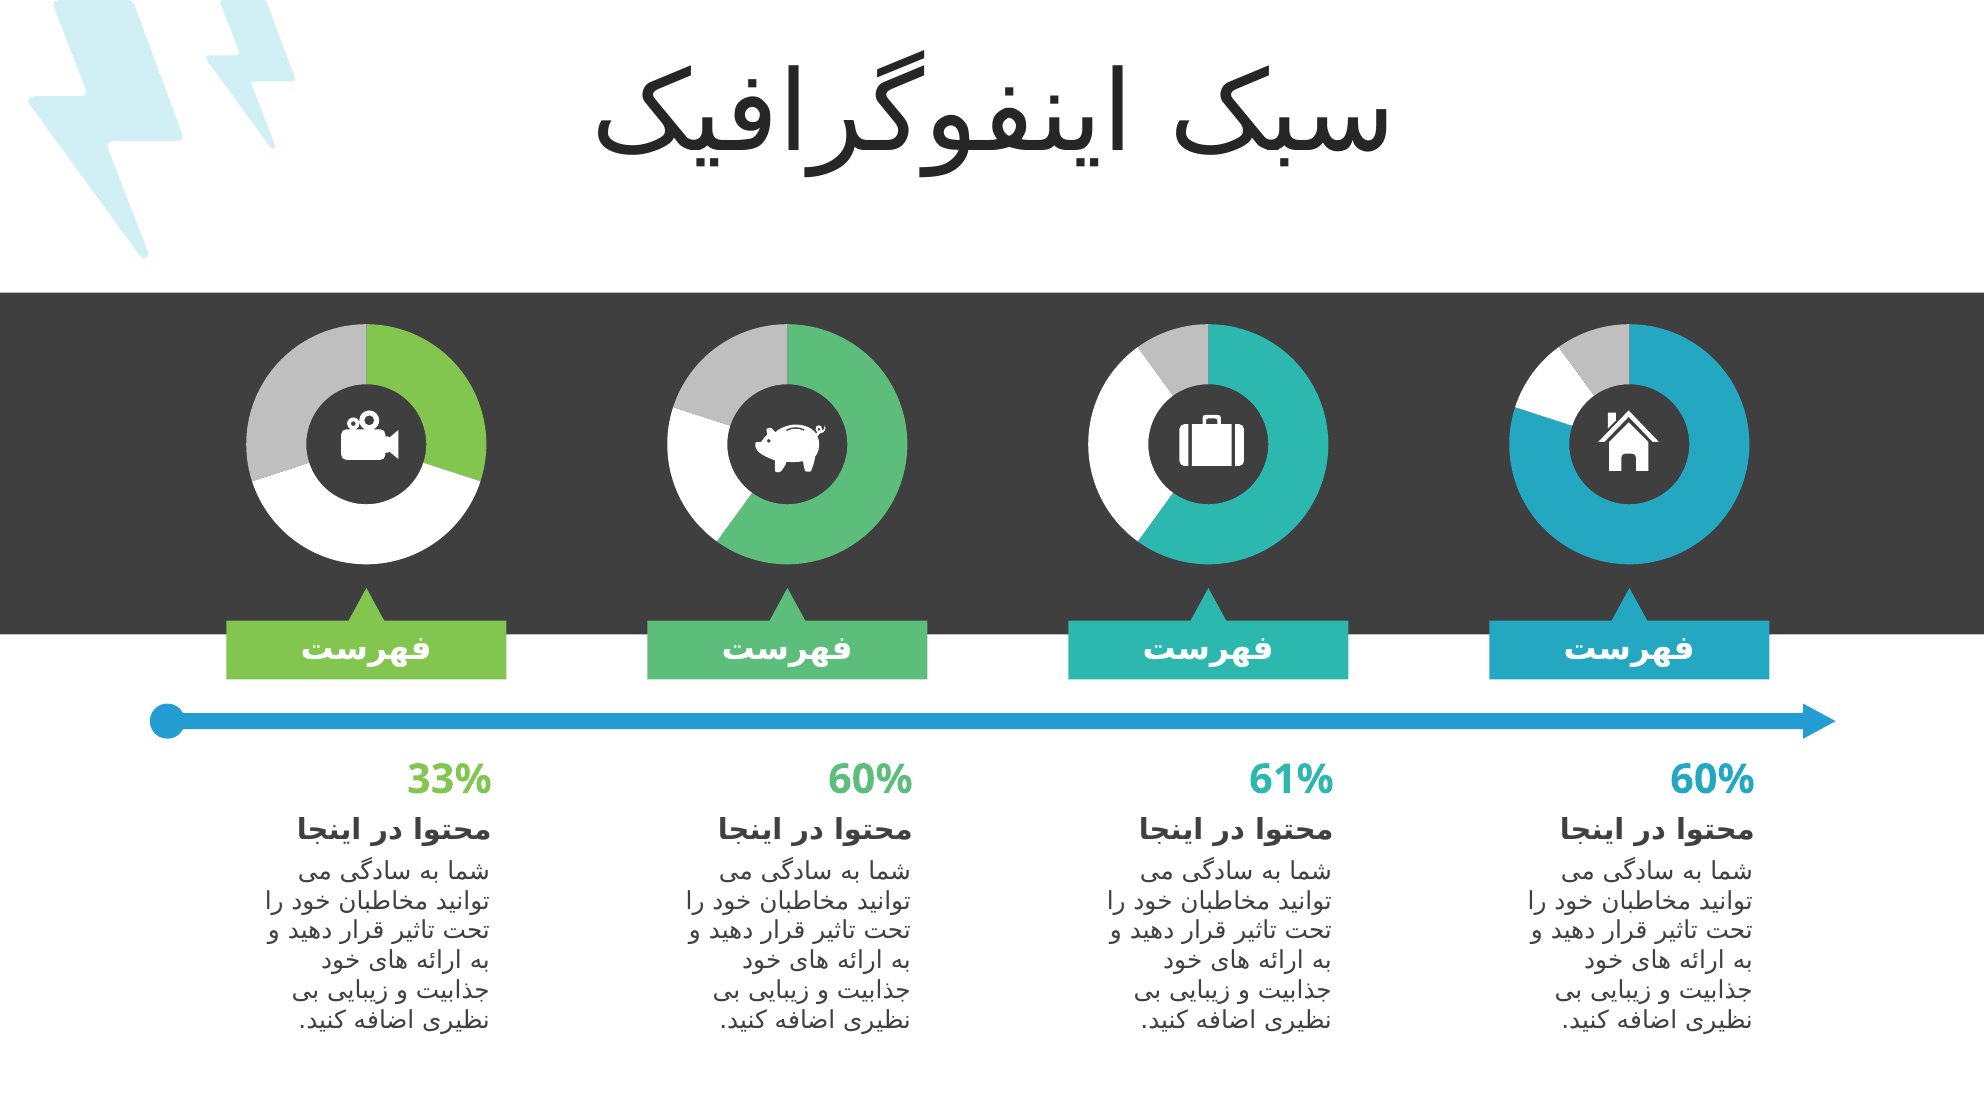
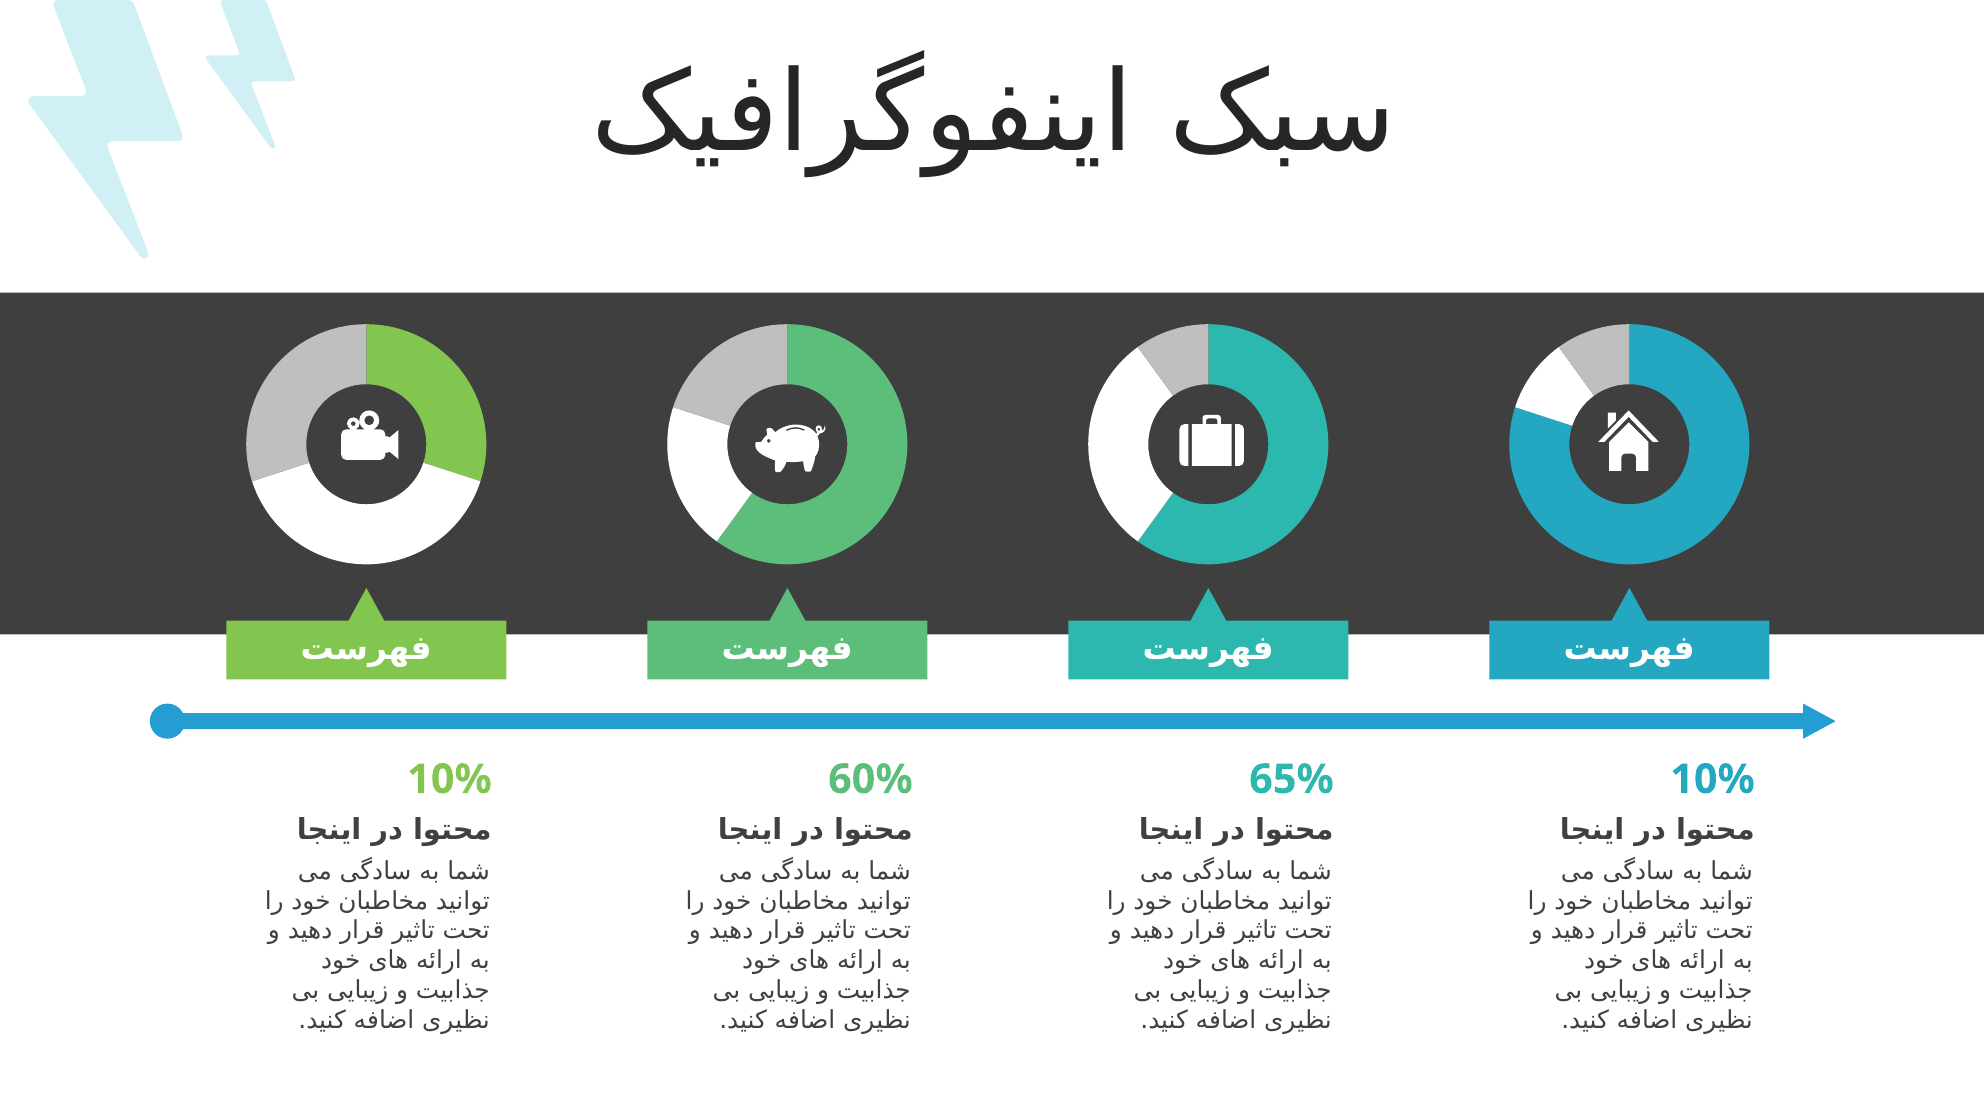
33% at (449, 779): 33% -> 10%
61%: 61% -> 65%
60% at (1713, 779): 60% -> 10%
